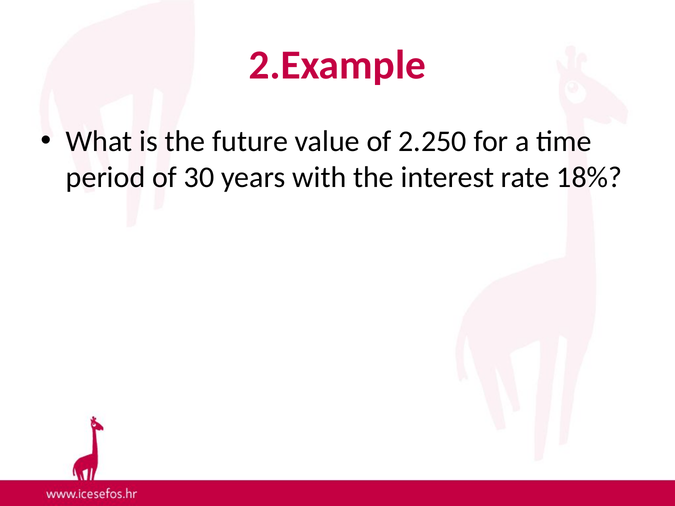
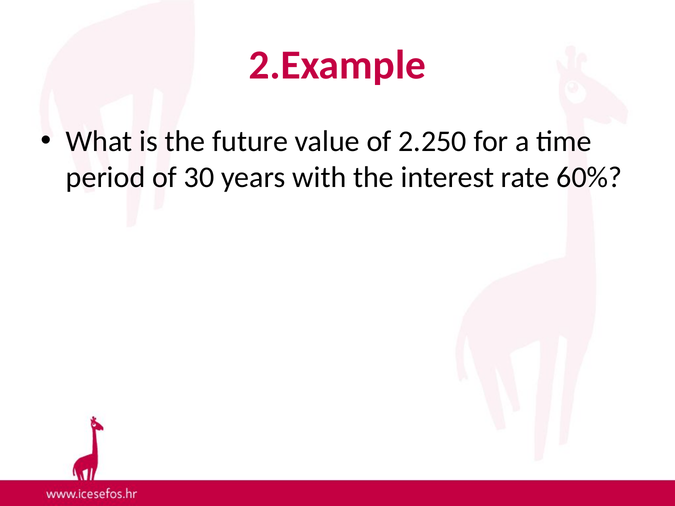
18%: 18% -> 60%
